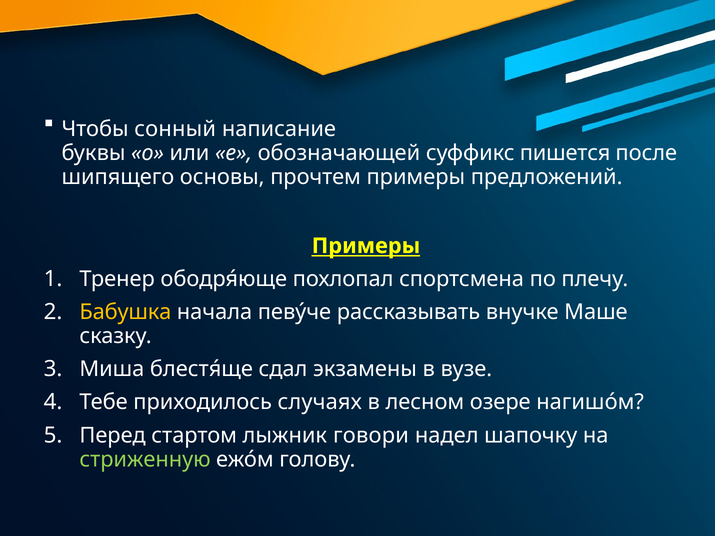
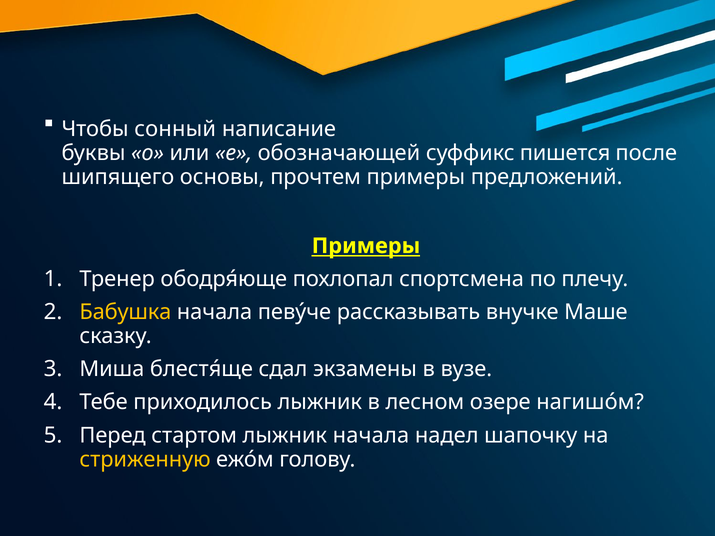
приходилось случаях: случаях -> лыжник
лыжник говори: говори -> начала
стриженную colour: light green -> yellow
